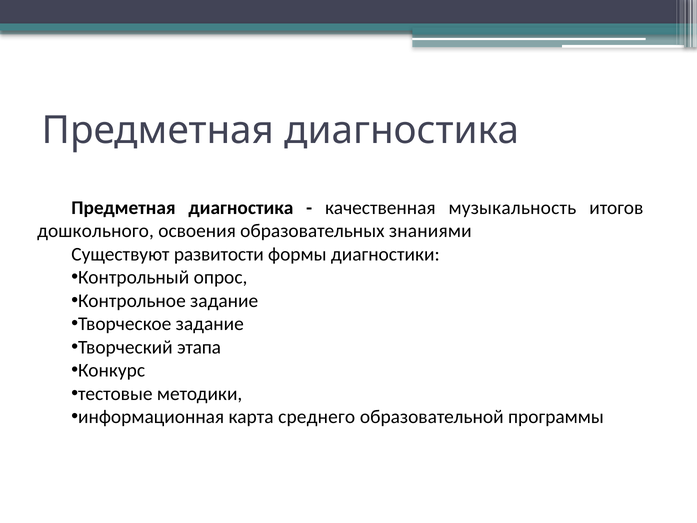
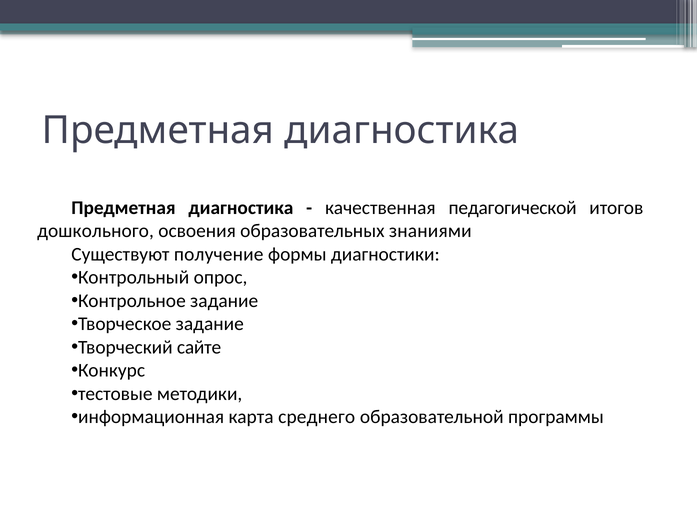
музыкальность: музыкальность -> педагогической
развитости: развитости -> получение
этапа: этапа -> сайте
